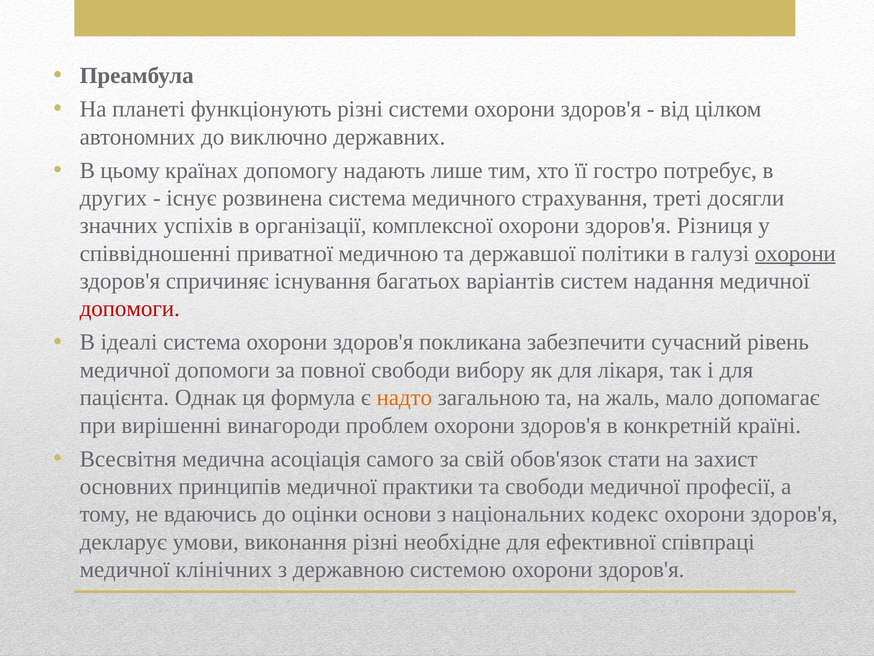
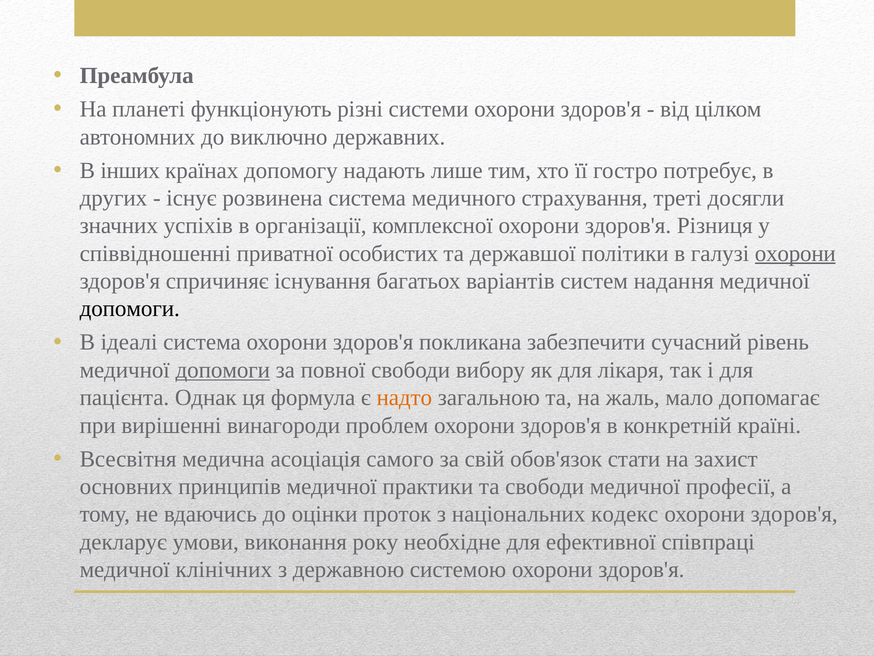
цьому: цьому -> інших
медичною: медичною -> особистих
допомоги at (130, 309) colour: red -> black
допомоги at (223, 370) underline: none -> present
основи: основи -> проток
виконання різні: різні -> року
